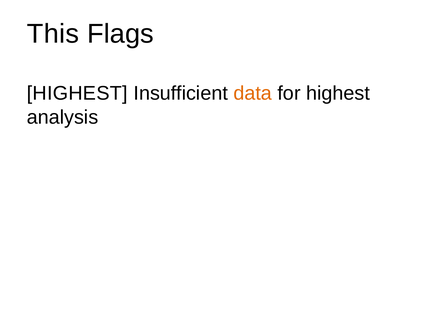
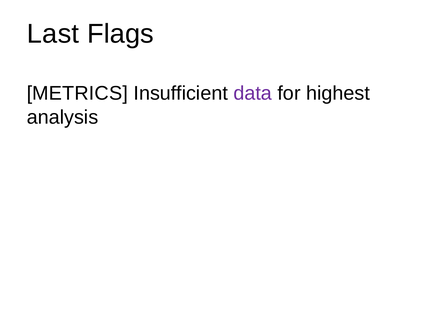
This: This -> Last
HIGHEST at (77, 94): HIGHEST -> METRICS
data colour: orange -> purple
